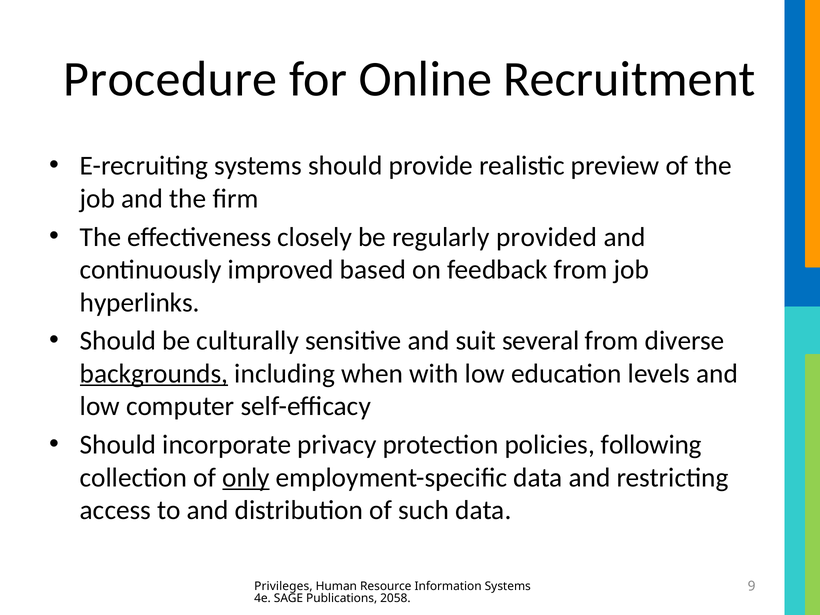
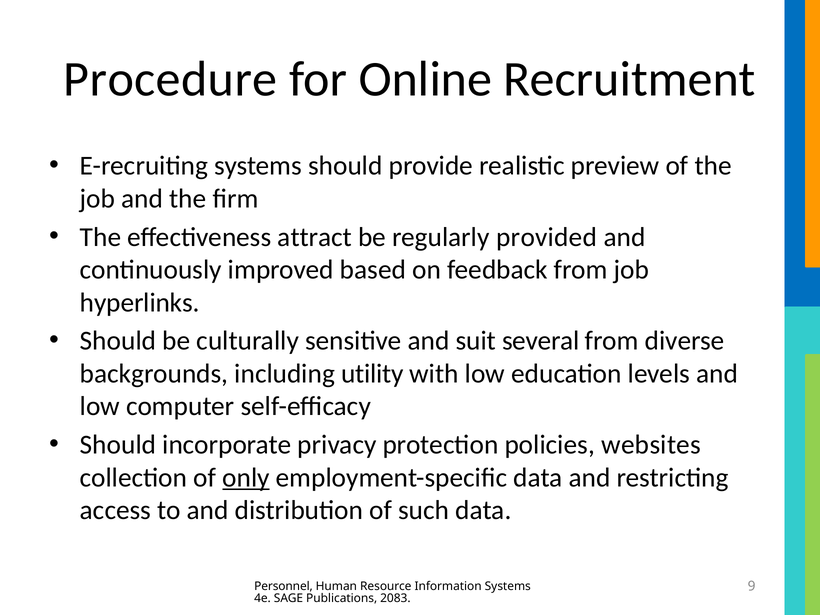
closely: closely -> attract
backgrounds underline: present -> none
when: when -> utility
following: following -> websites
Privileges: Privileges -> Personnel
2058: 2058 -> 2083
